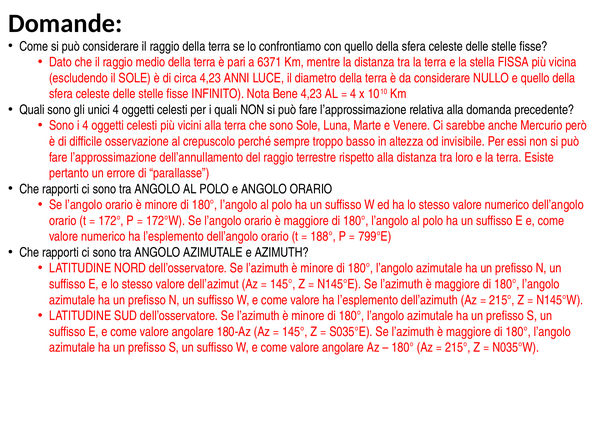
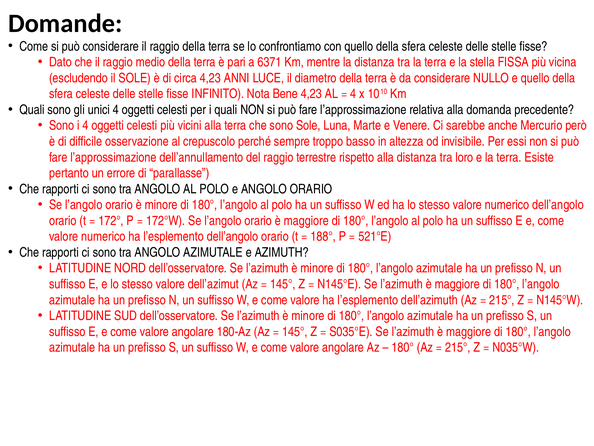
799°E: 799°E -> 521°E
